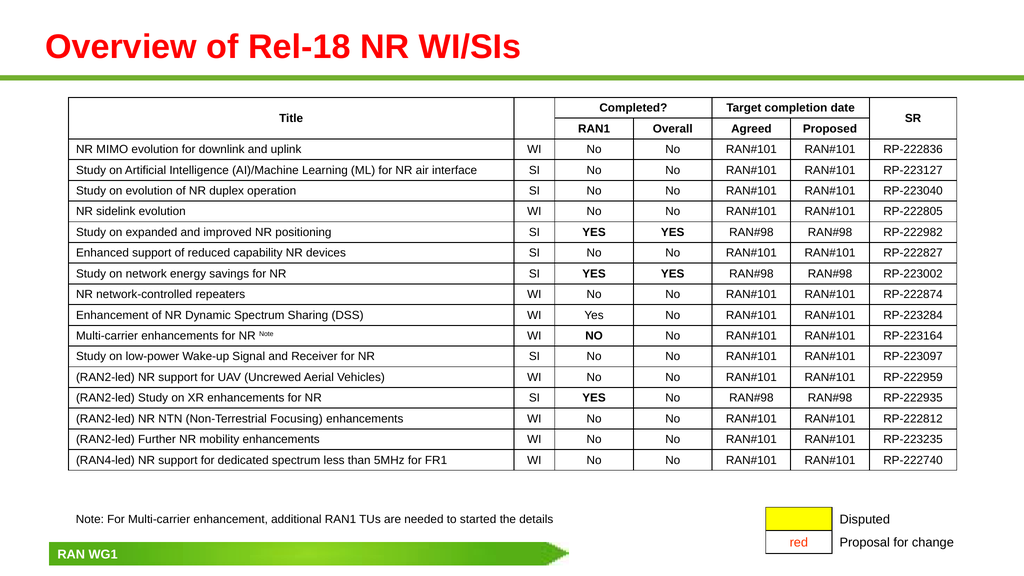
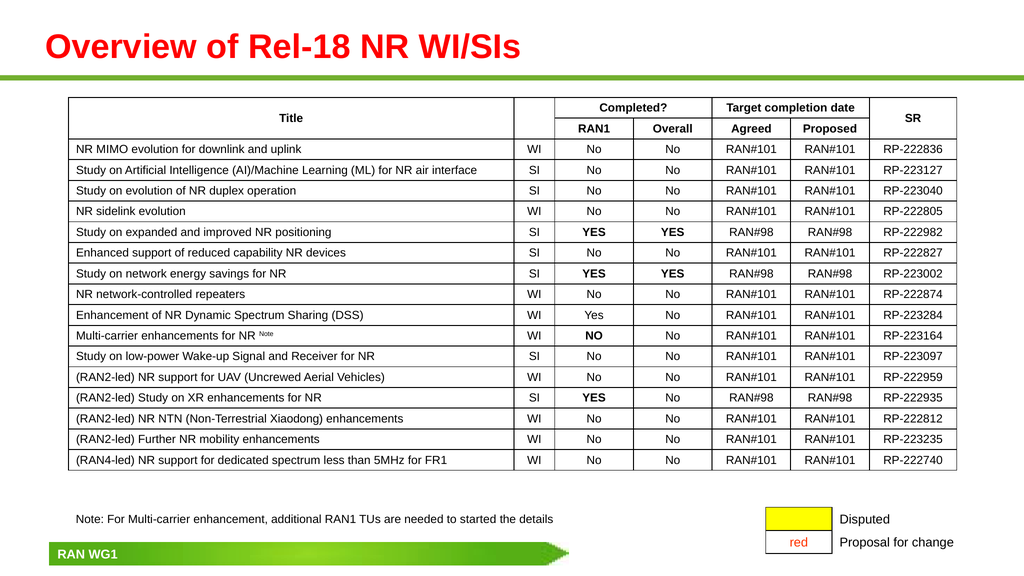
Focusing: Focusing -> Xiaodong
